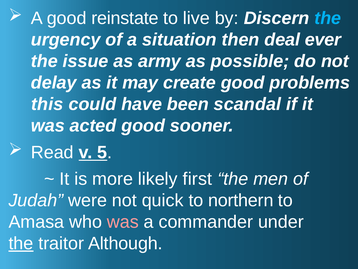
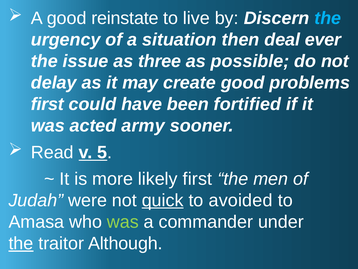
army: army -> three
this at (47, 104): this -> first
scandal: scandal -> fortified
acted good: good -> army
quick underline: none -> present
northern: northern -> avoided
was at (123, 221) colour: pink -> light green
